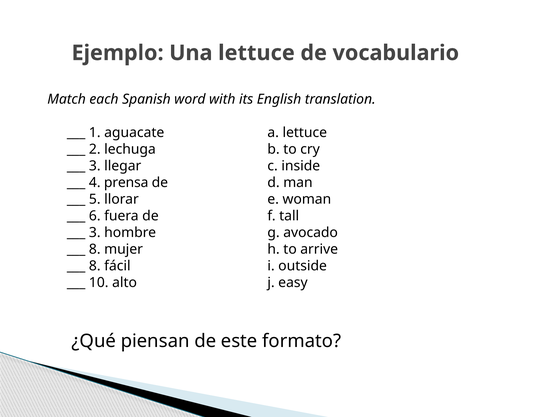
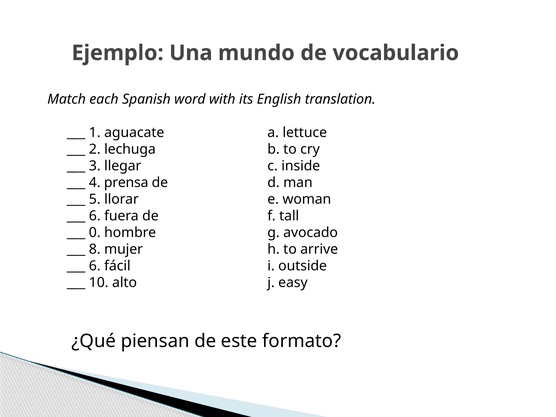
Una lettuce: lettuce -> mundo
3 at (95, 233): 3 -> 0
8 at (95, 266): 8 -> 6
